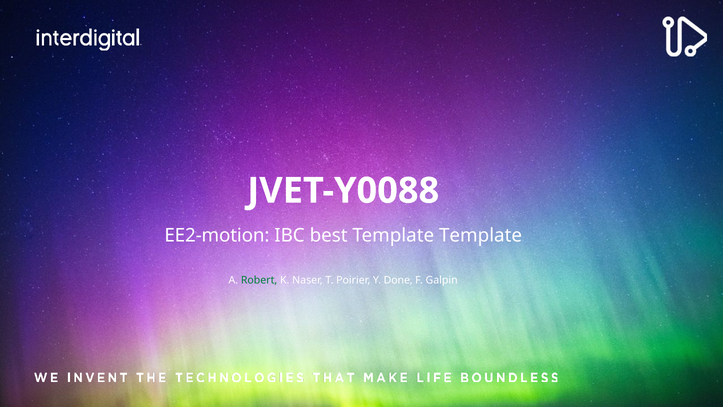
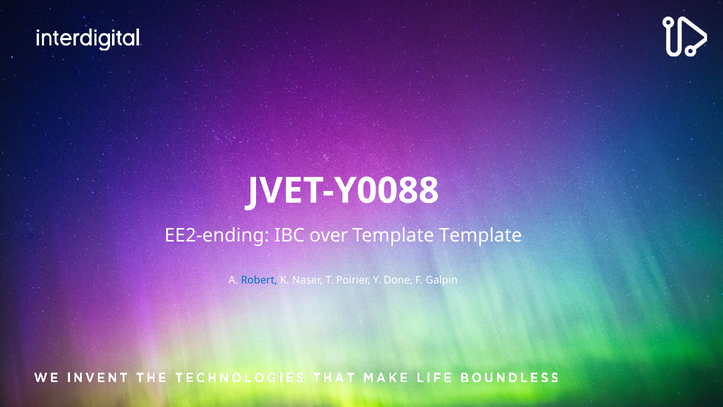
EE2-motion: EE2-motion -> EE2-ending
best: best -> over
Robert colour: green -> blue
